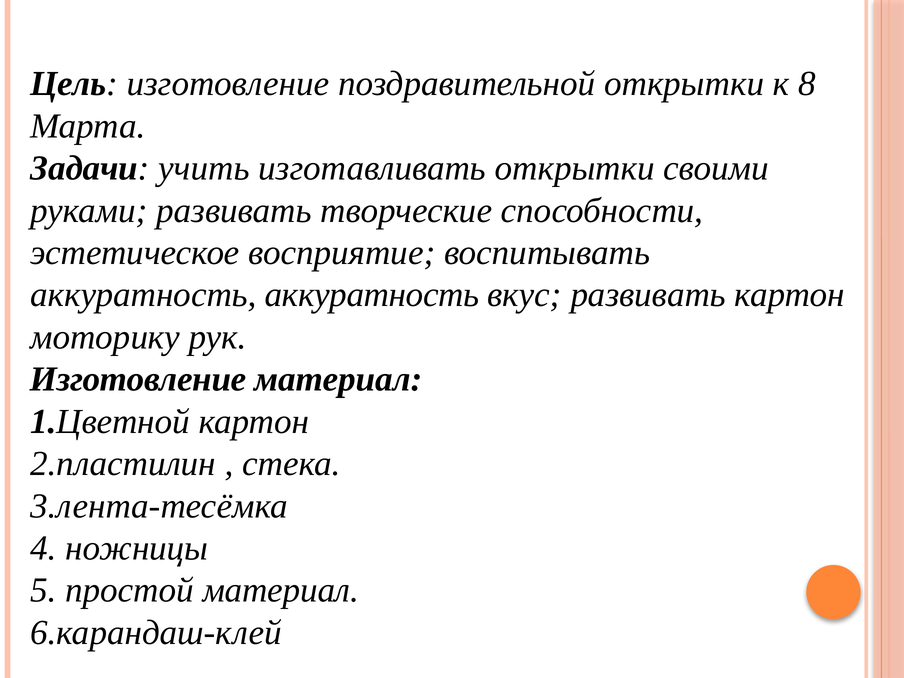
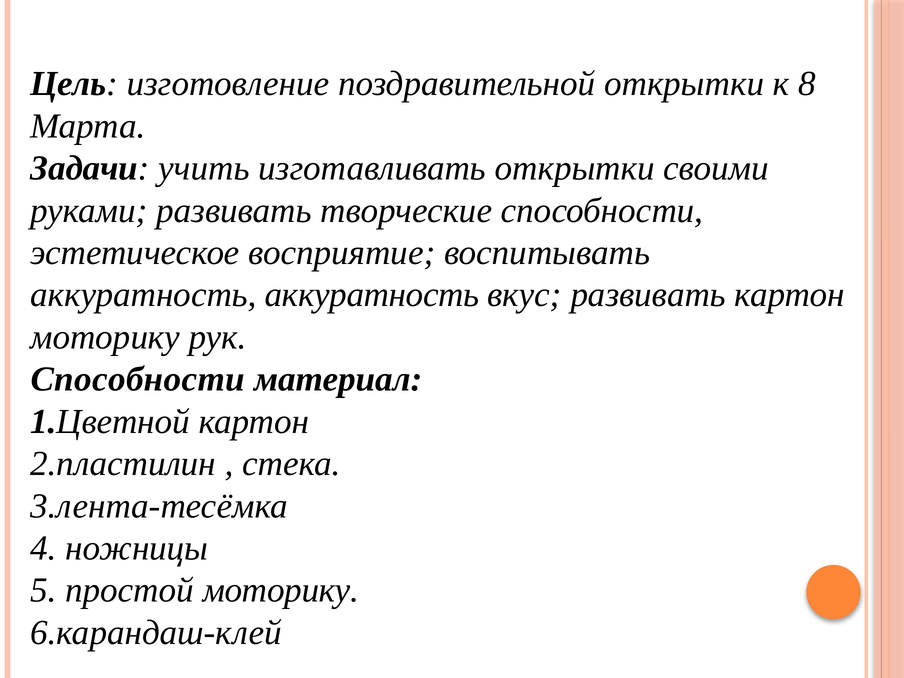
Изготовление at (138, 379): Изготовление -> Способности
простой материал: материал -> моторику
